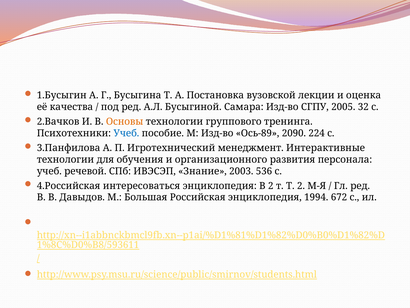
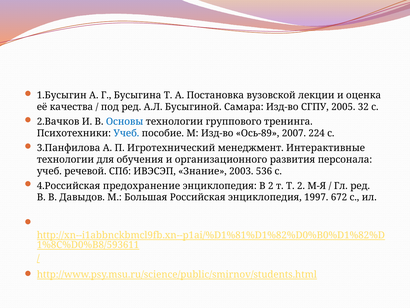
Основы colour: orange -> blue
2090: 2090 -> 2007
интересоваться: интересоваться -> предохранение
1994: 1994 -> 1997
